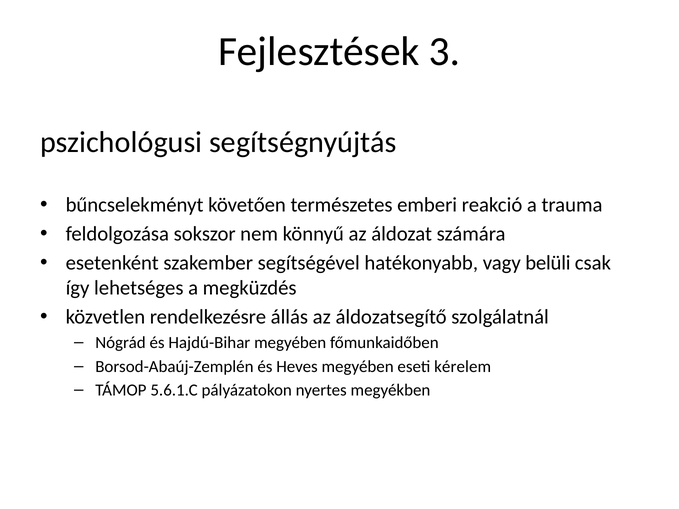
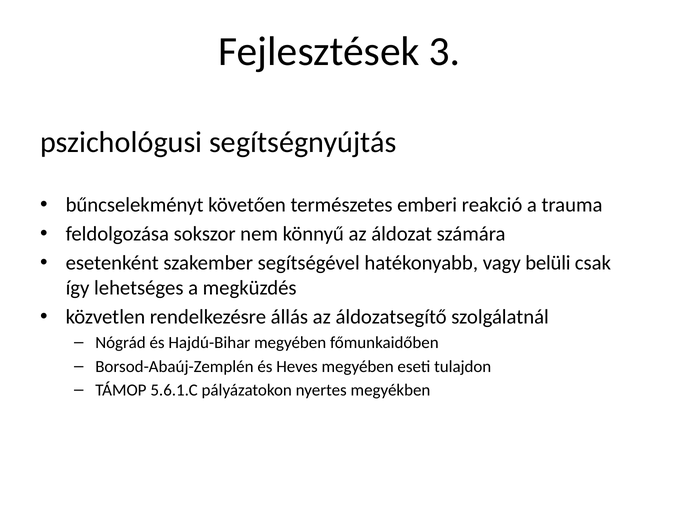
kérelem: kérelem -> tulajdon
